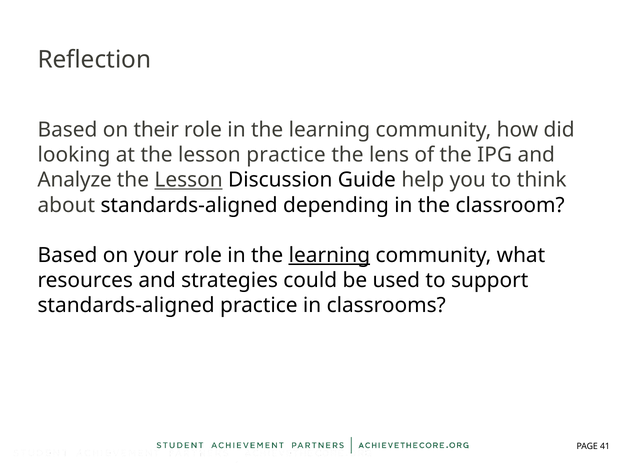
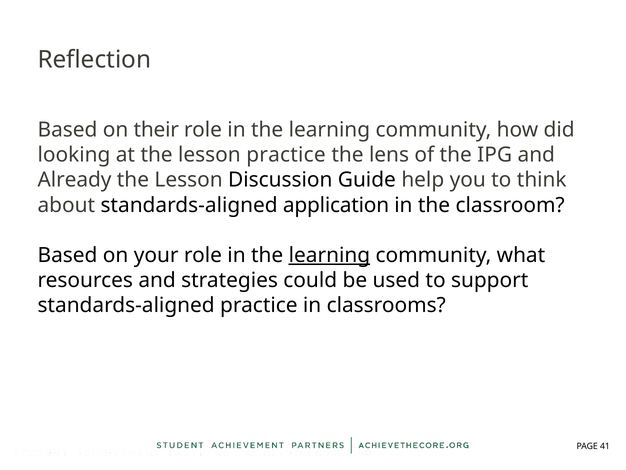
Analyze: Analyze -> Already
Lesson at (189, 180) underline: present -> none
depending: depending -> application
